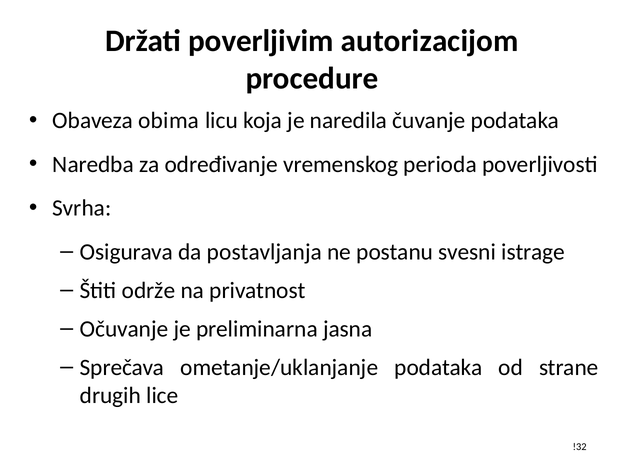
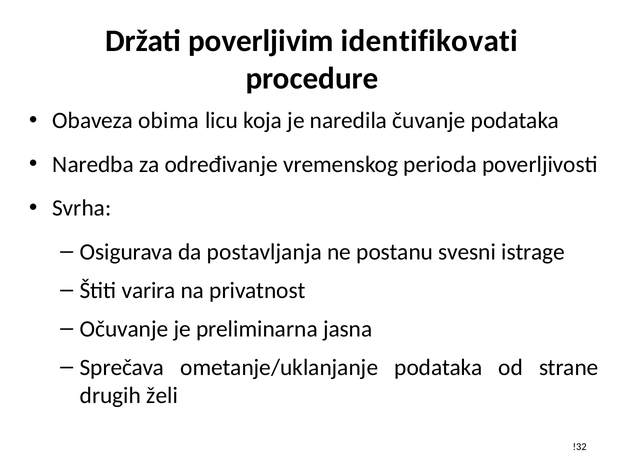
autorizacijom: autorizacijom -> identifikovati
održe: održe -> varira
lice: lice -> želi
